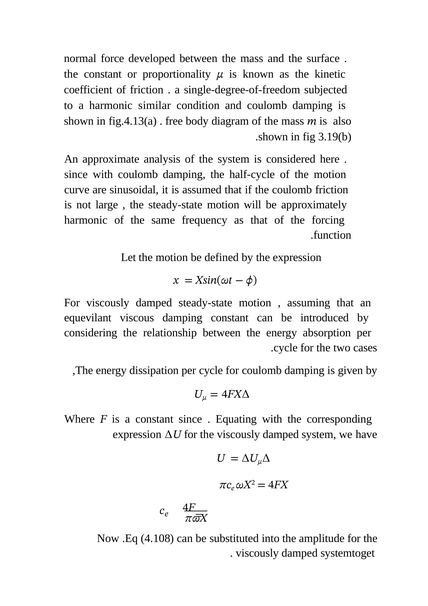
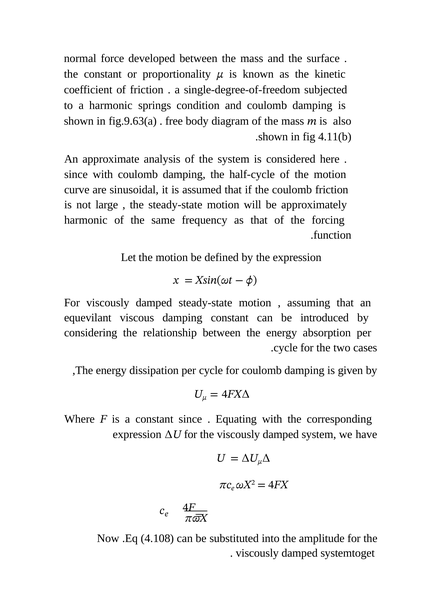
similar: similar -> springs
fig.4.13(a: fig.4.13(a -> fig.9.63(a
3.19(b: 3.19(b -> 4.11(b
